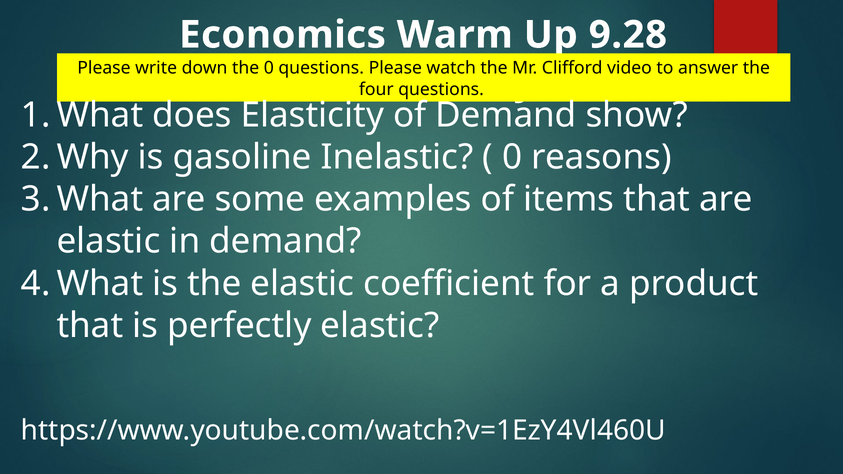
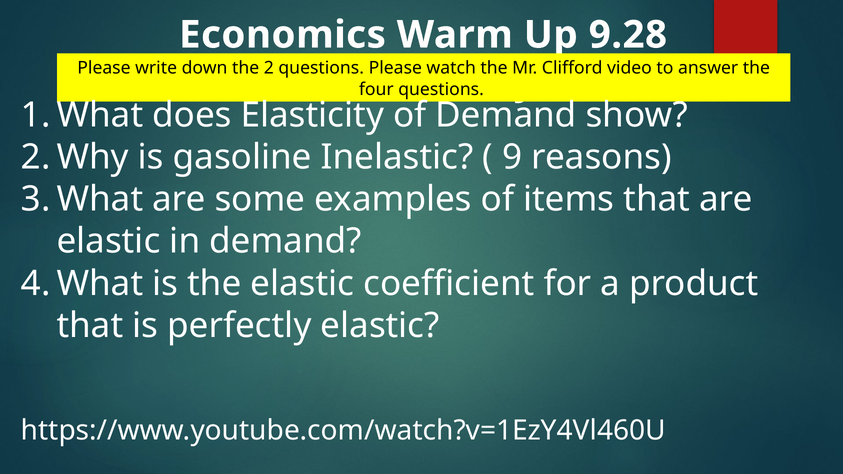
the 0: 0 -> 2
0 at (512, 157): 0 -> 9
